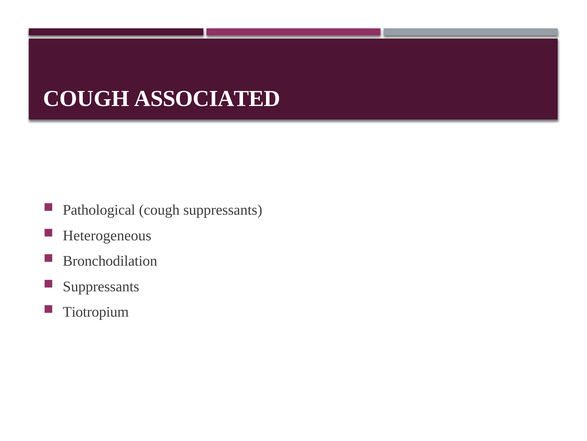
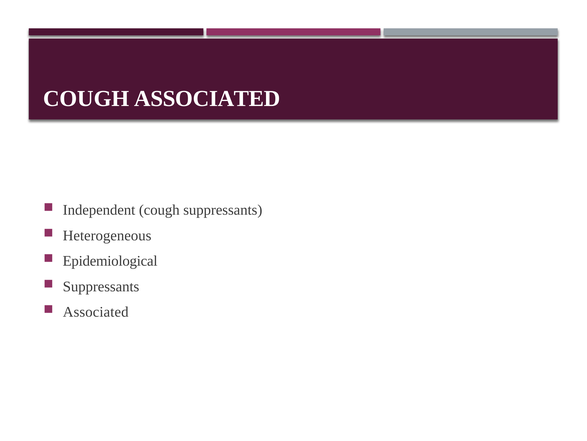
Pathological: Pathological -> Independent
Bronchodilation: Bronchodilation -> Epidemiological
Tiotropium at (96, 311): Tiotropium -> Associated
